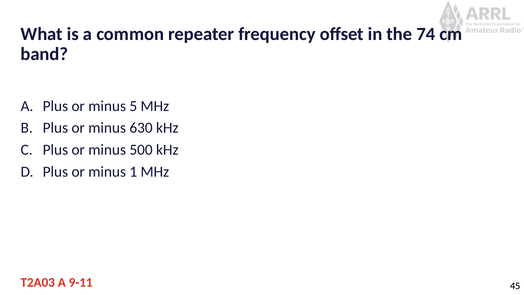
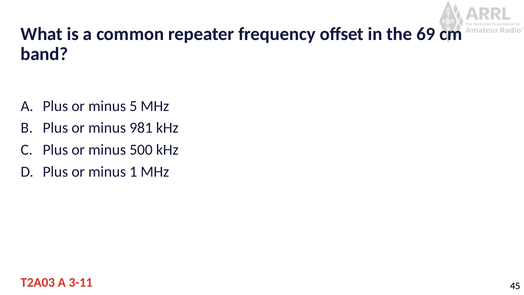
74: 74 -> 69
630: 630 -> 981
9-11: 9-11 -> 3-11
